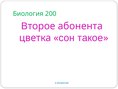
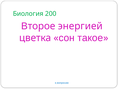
абонента: абонента -> энергией
